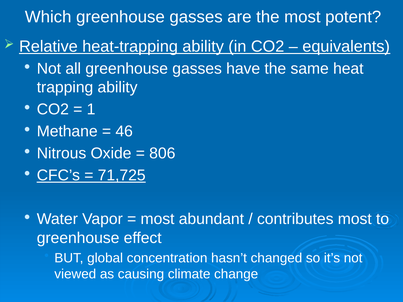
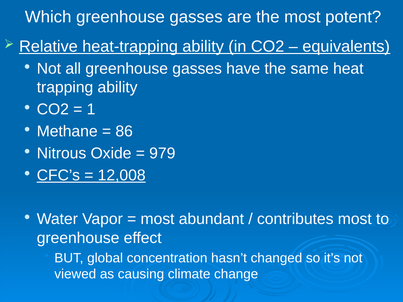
46: 46 -> 86
806: 806 -> 979
71,725: 71,725 -> 12,008
